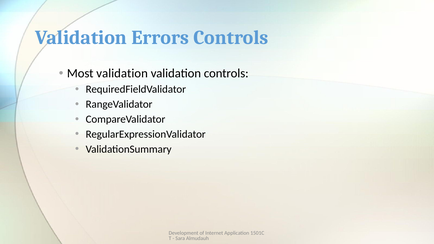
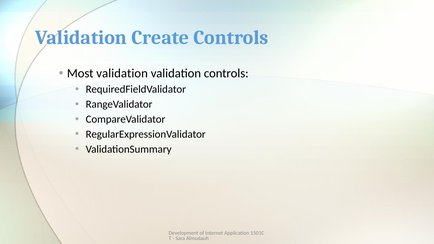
Errors: Errors -> Create
